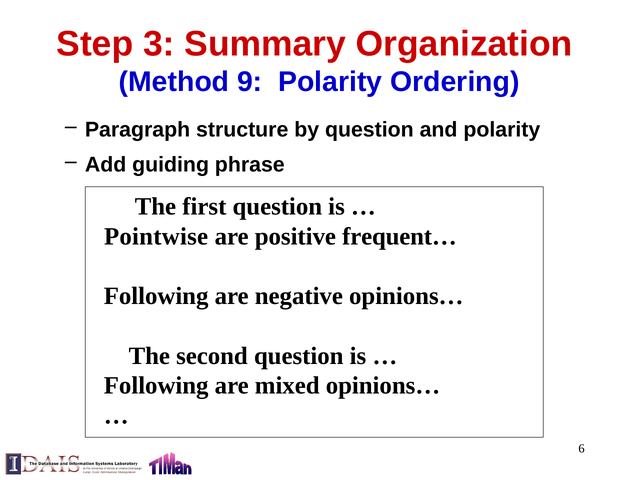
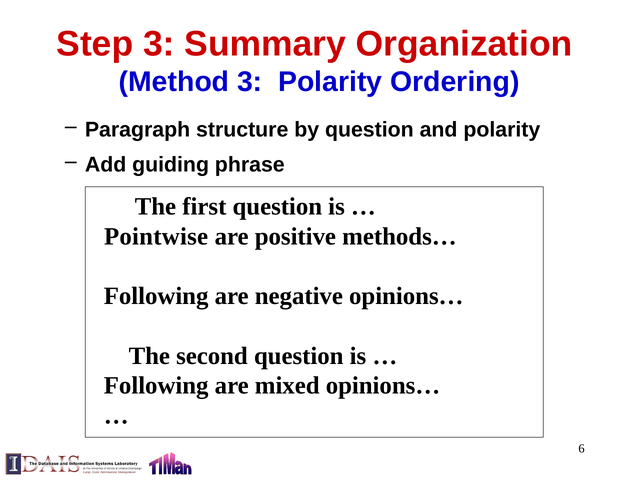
Method 9: 9 -> 3
frequent…: frequent… -> methods…
